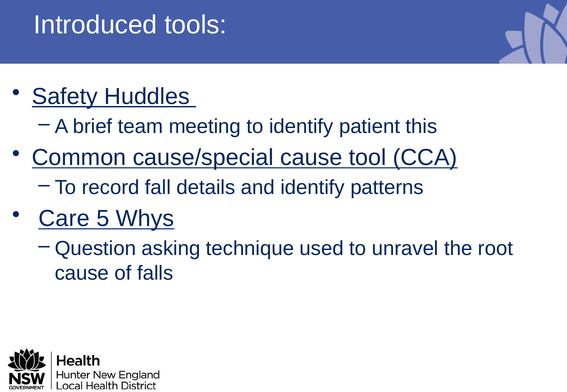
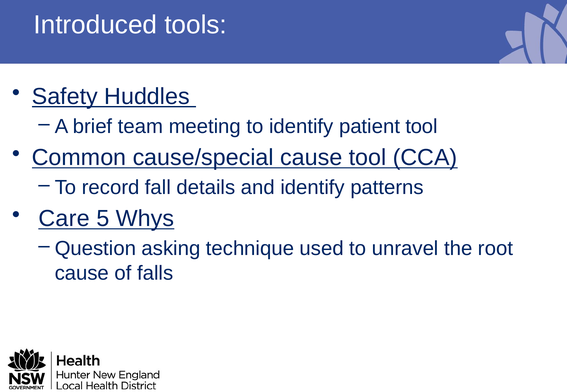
patient this: this -> tool
